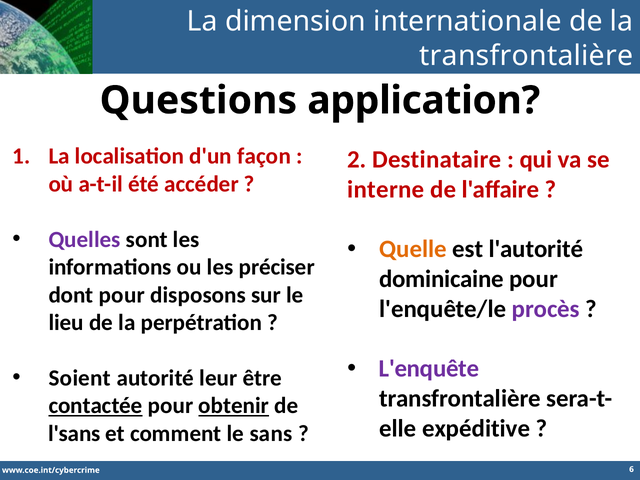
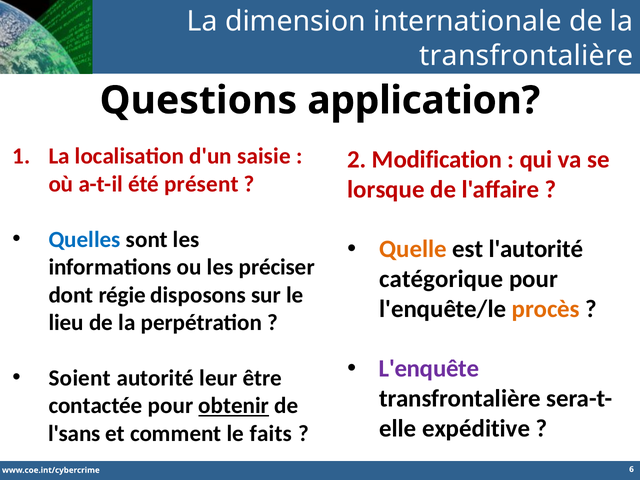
façon: façon -> saisie
Destinataire: Destinataire -> Modification
accéder: accéder -> présent
interne: interne -> lorsque
Quelles colour: purple -> blue
dominicaine: dominicaine -> catégorique
dont pour: pour -> régie
procès colour: purple -> orange
contactée underline: present -> none
sans: sans -> faits
